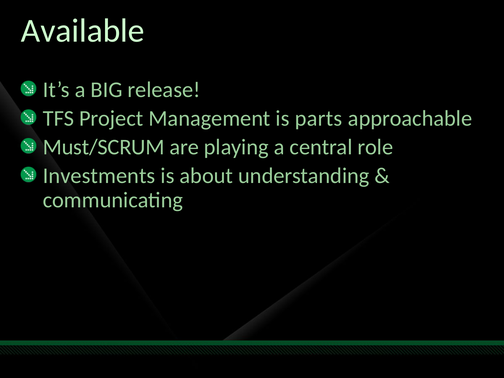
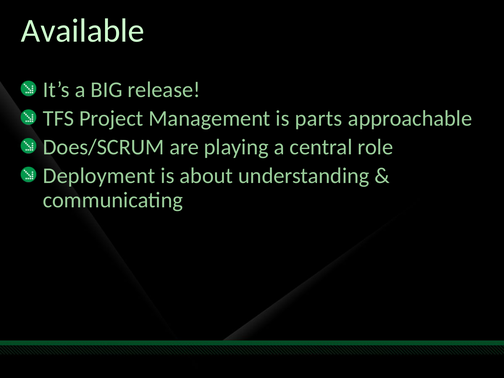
Must/SCRUM: Must/SCRUM -> Does/SCRUM
Investments: Investments -> Deployment
